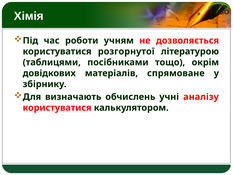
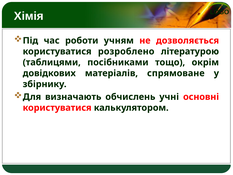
розгорнутої: розгорнутої -> розроблено
аналізу: аналізу -> основні
